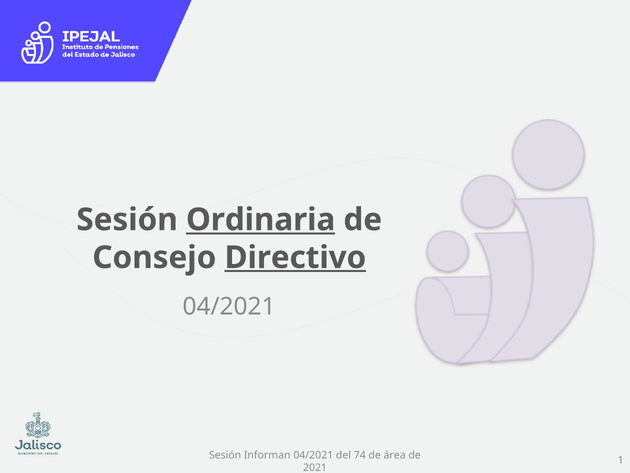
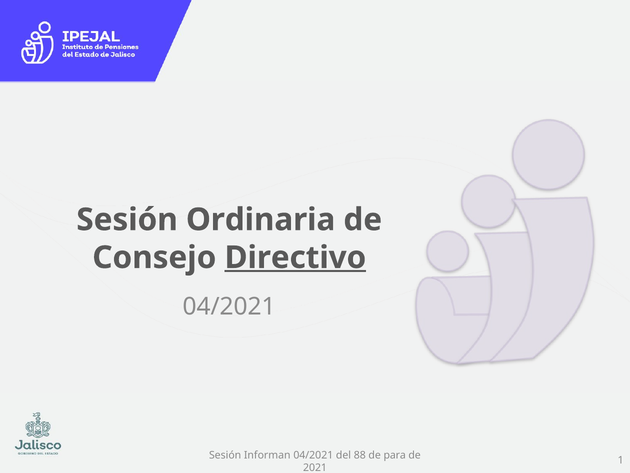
Ordinaria underline: present -> none
74: 74 -> 88
área: área -> para
